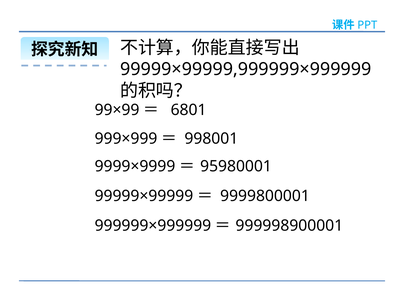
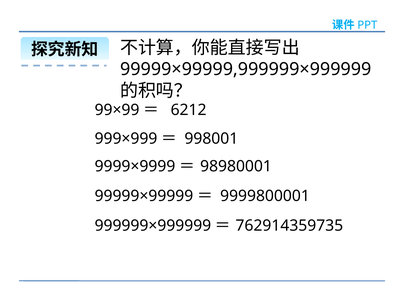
6801: 6801 -> 6212
95980001: 95980001 -> 98980001
999998900001: 999998900001 -> 762914359735
